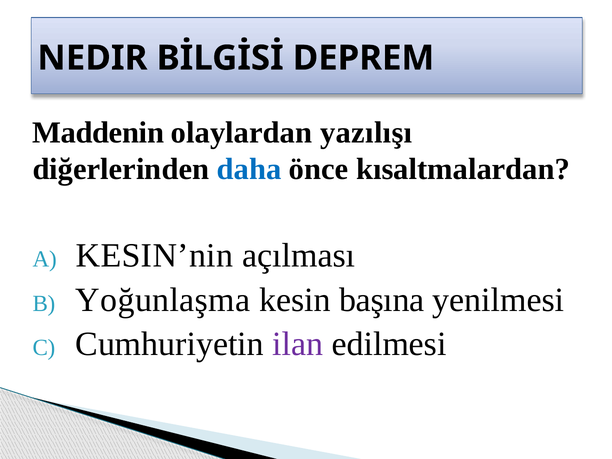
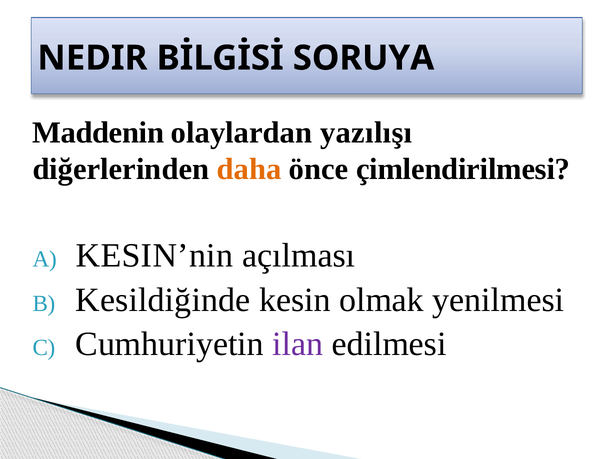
DEPREM: DEPREM -> SORUYA
daha colour: blue -> orange
kısaltmalardan: kısaltmalardan -> çimlendirilmesi
Yoğunlaşma: Yoğunlaşma -> Kesildiğinde
başına: başına -> olmak
